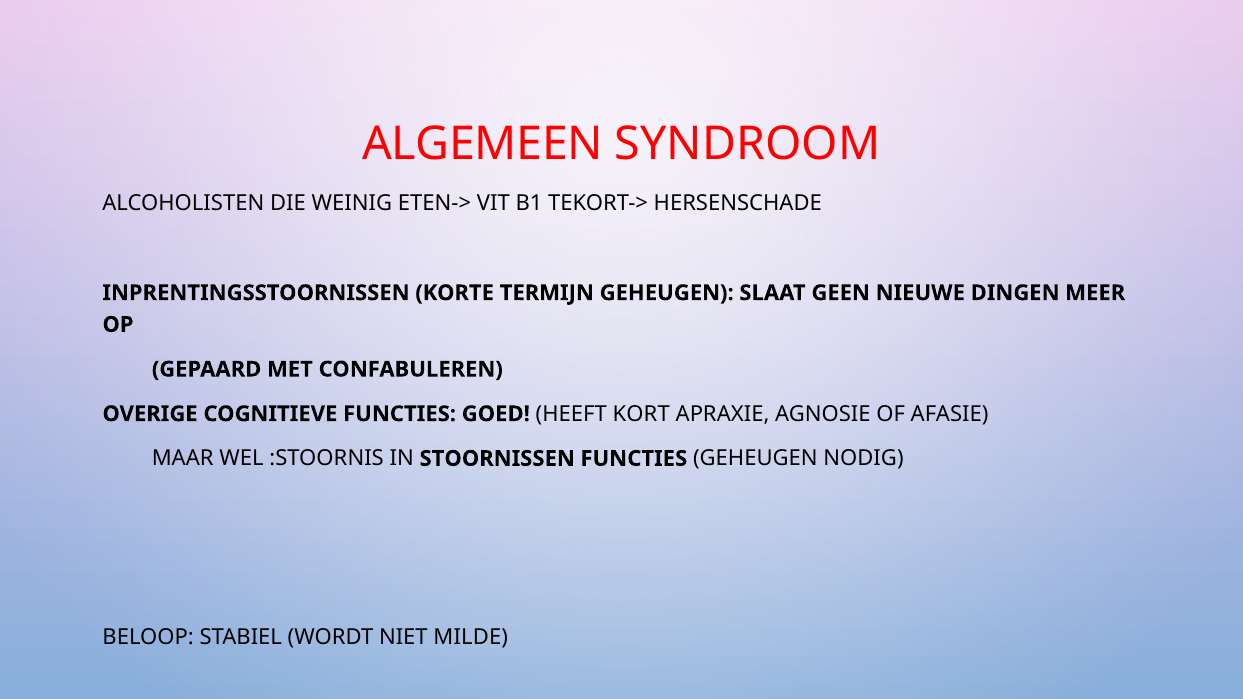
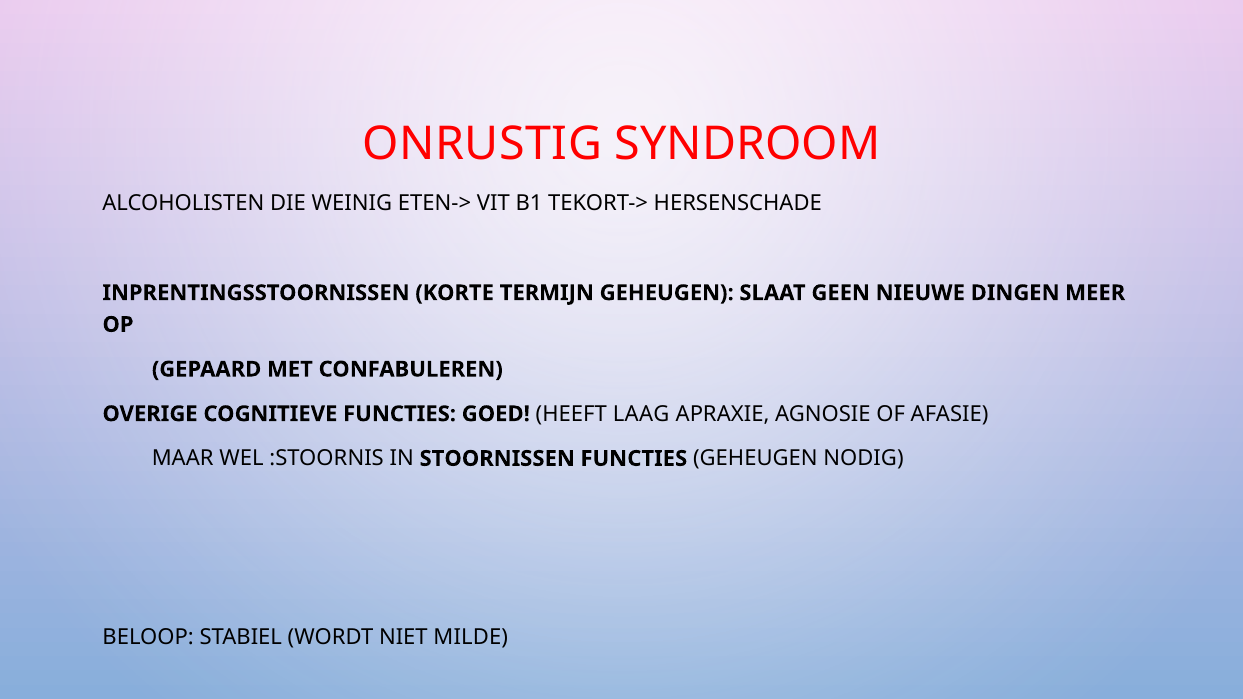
ALGEMEEN: ALGEMEEN -> ONRUSTIG
KORT: KORT -> LAAG
